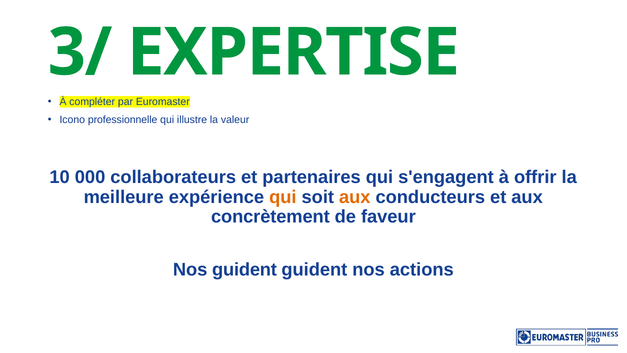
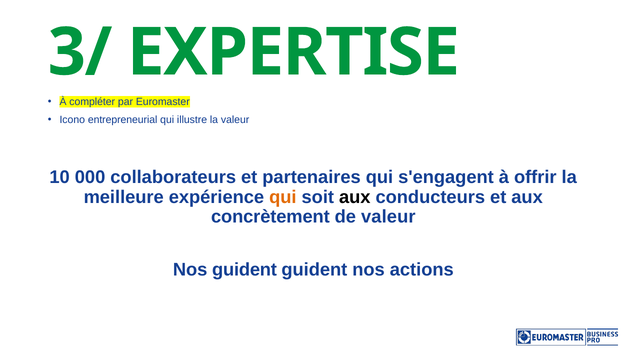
professionnelle: professionnelle -> entrepreneurial
aux at (355, 197) colour: orange -> black
de faveur: faveur -> valeur
